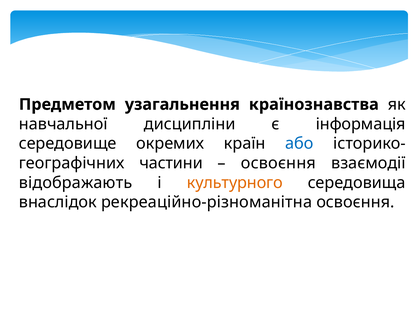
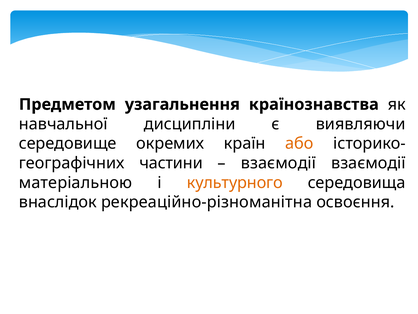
інформація: інформація -> виявляючи
або colour: blue -> orange
освоєння at (278, 163): освоєння -> взаємодії
відображають: відображають -> матеріальною
